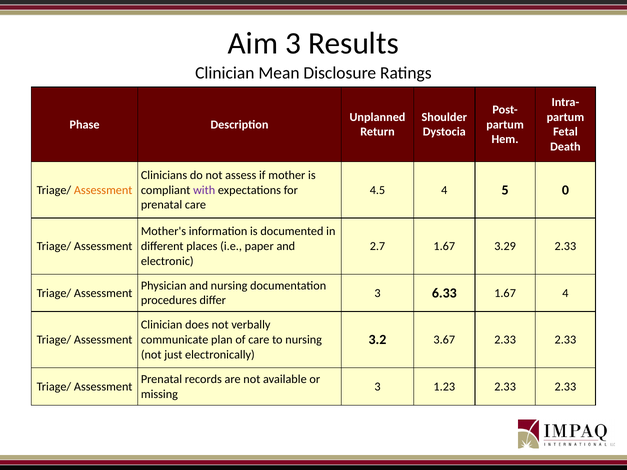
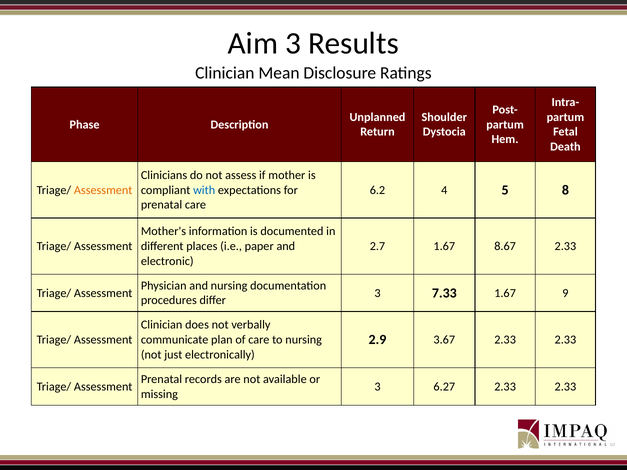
with colour: purple -> blue
4.5: 4.5 -> 6.2
0: 0 -> 8
3.29: 3.29 -> 8.67
6.33: 6.33 -> 7.33
1.67 4: 4 -> 9
3.2: 3.2 -> 2.9
1.23: 1.23 -> 6.27
